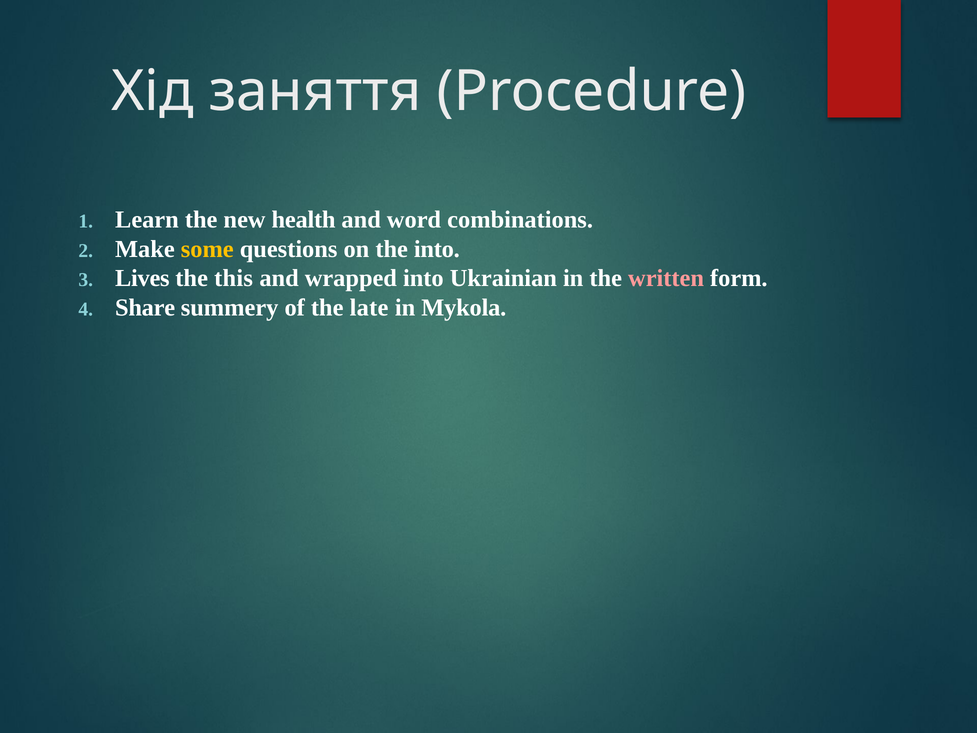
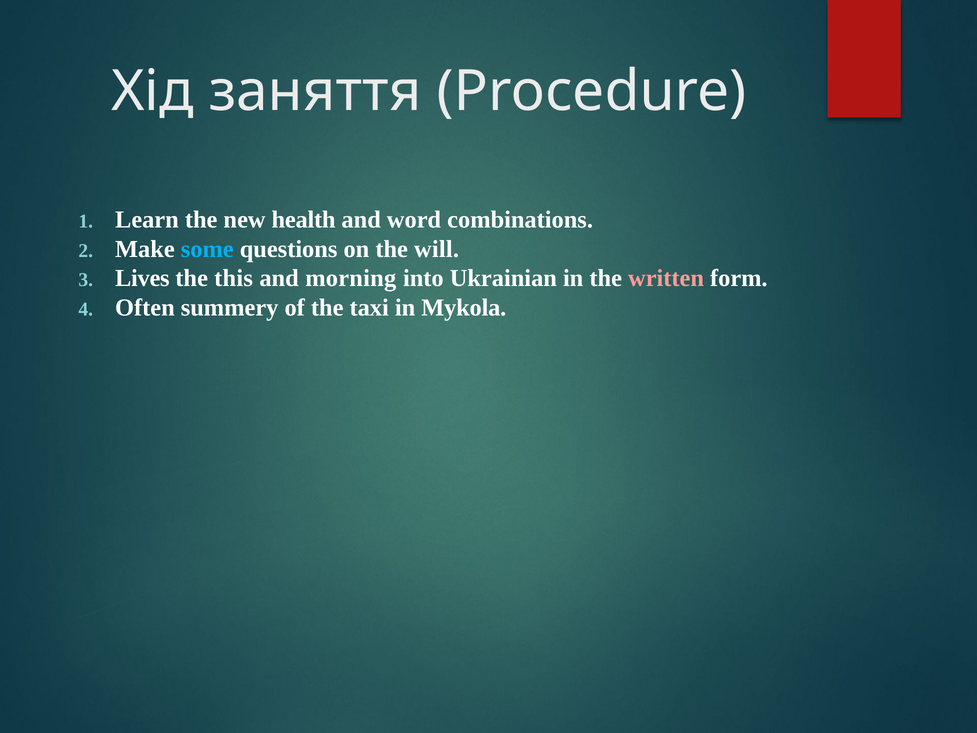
some colour: yellow -> light blue
the into: into -> will
wrapped: wrapped -> morning
Share: Share -> Often
late: late -> taxi
